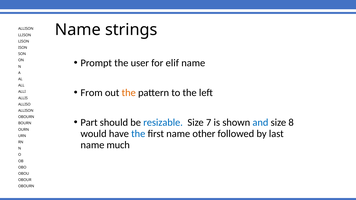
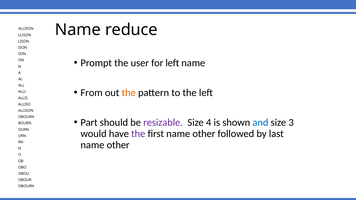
strings: strings -> reduce
for elif: elif -> left
resizable colour: blue -> purple
7: 7 -> 4
8: 8 -> 3
the at (138, 134) colour: blue -> purple
much at (118, 145): much -> other
